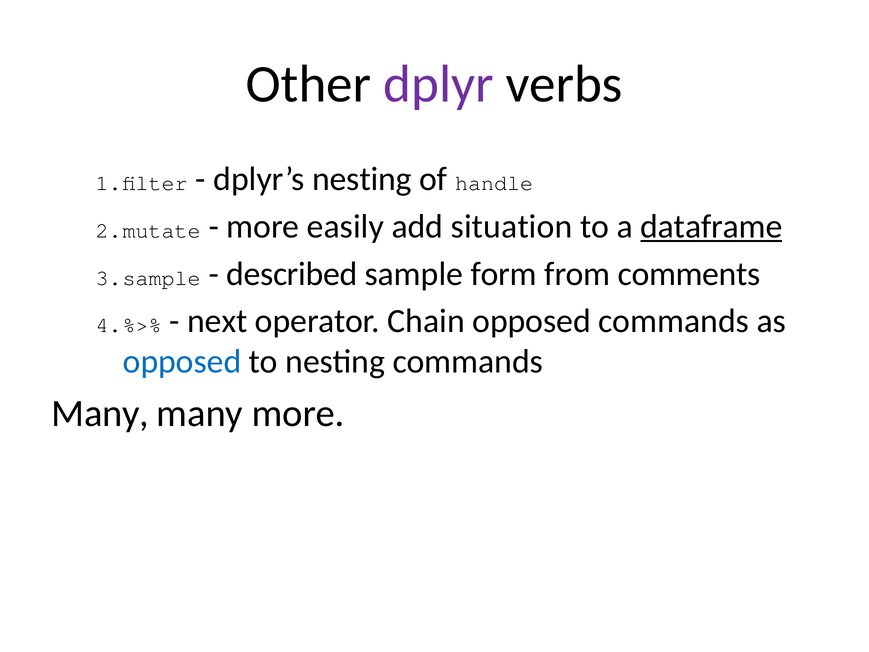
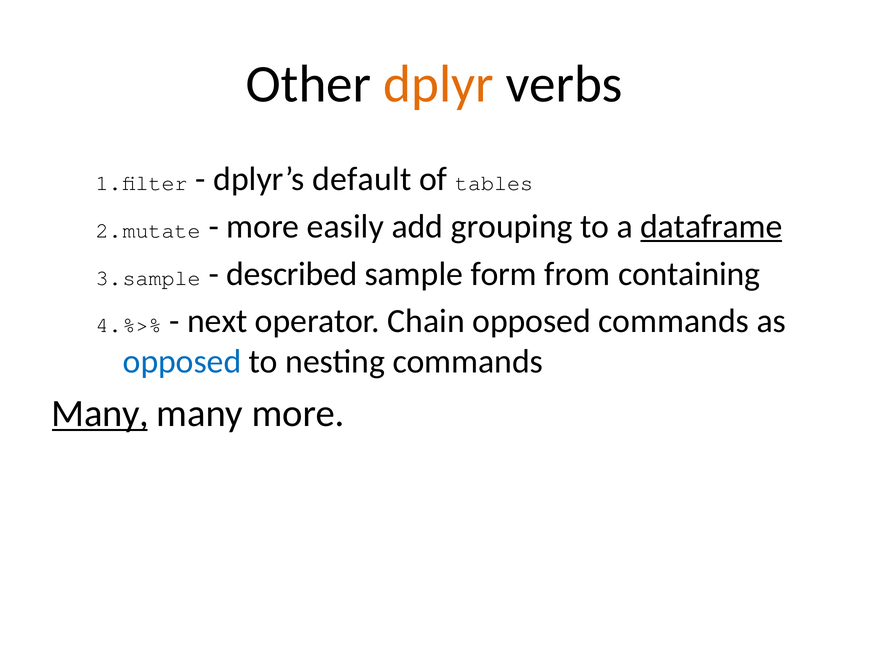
dplyr colour: purple -> orange
dplyr’s nesting: nesting -> default
handle: handle -> tables
situation: situation -> grouping
comments: comments -> containing
Many at (100, 413) underline: none -> present
